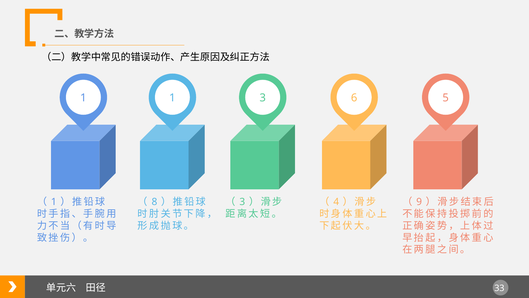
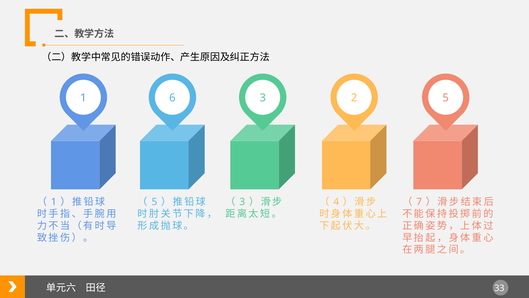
1 1: 1 -> 6
6: 6 -> 2
8 at (154, 202): 8 -> 5
9: 9 -> 7
